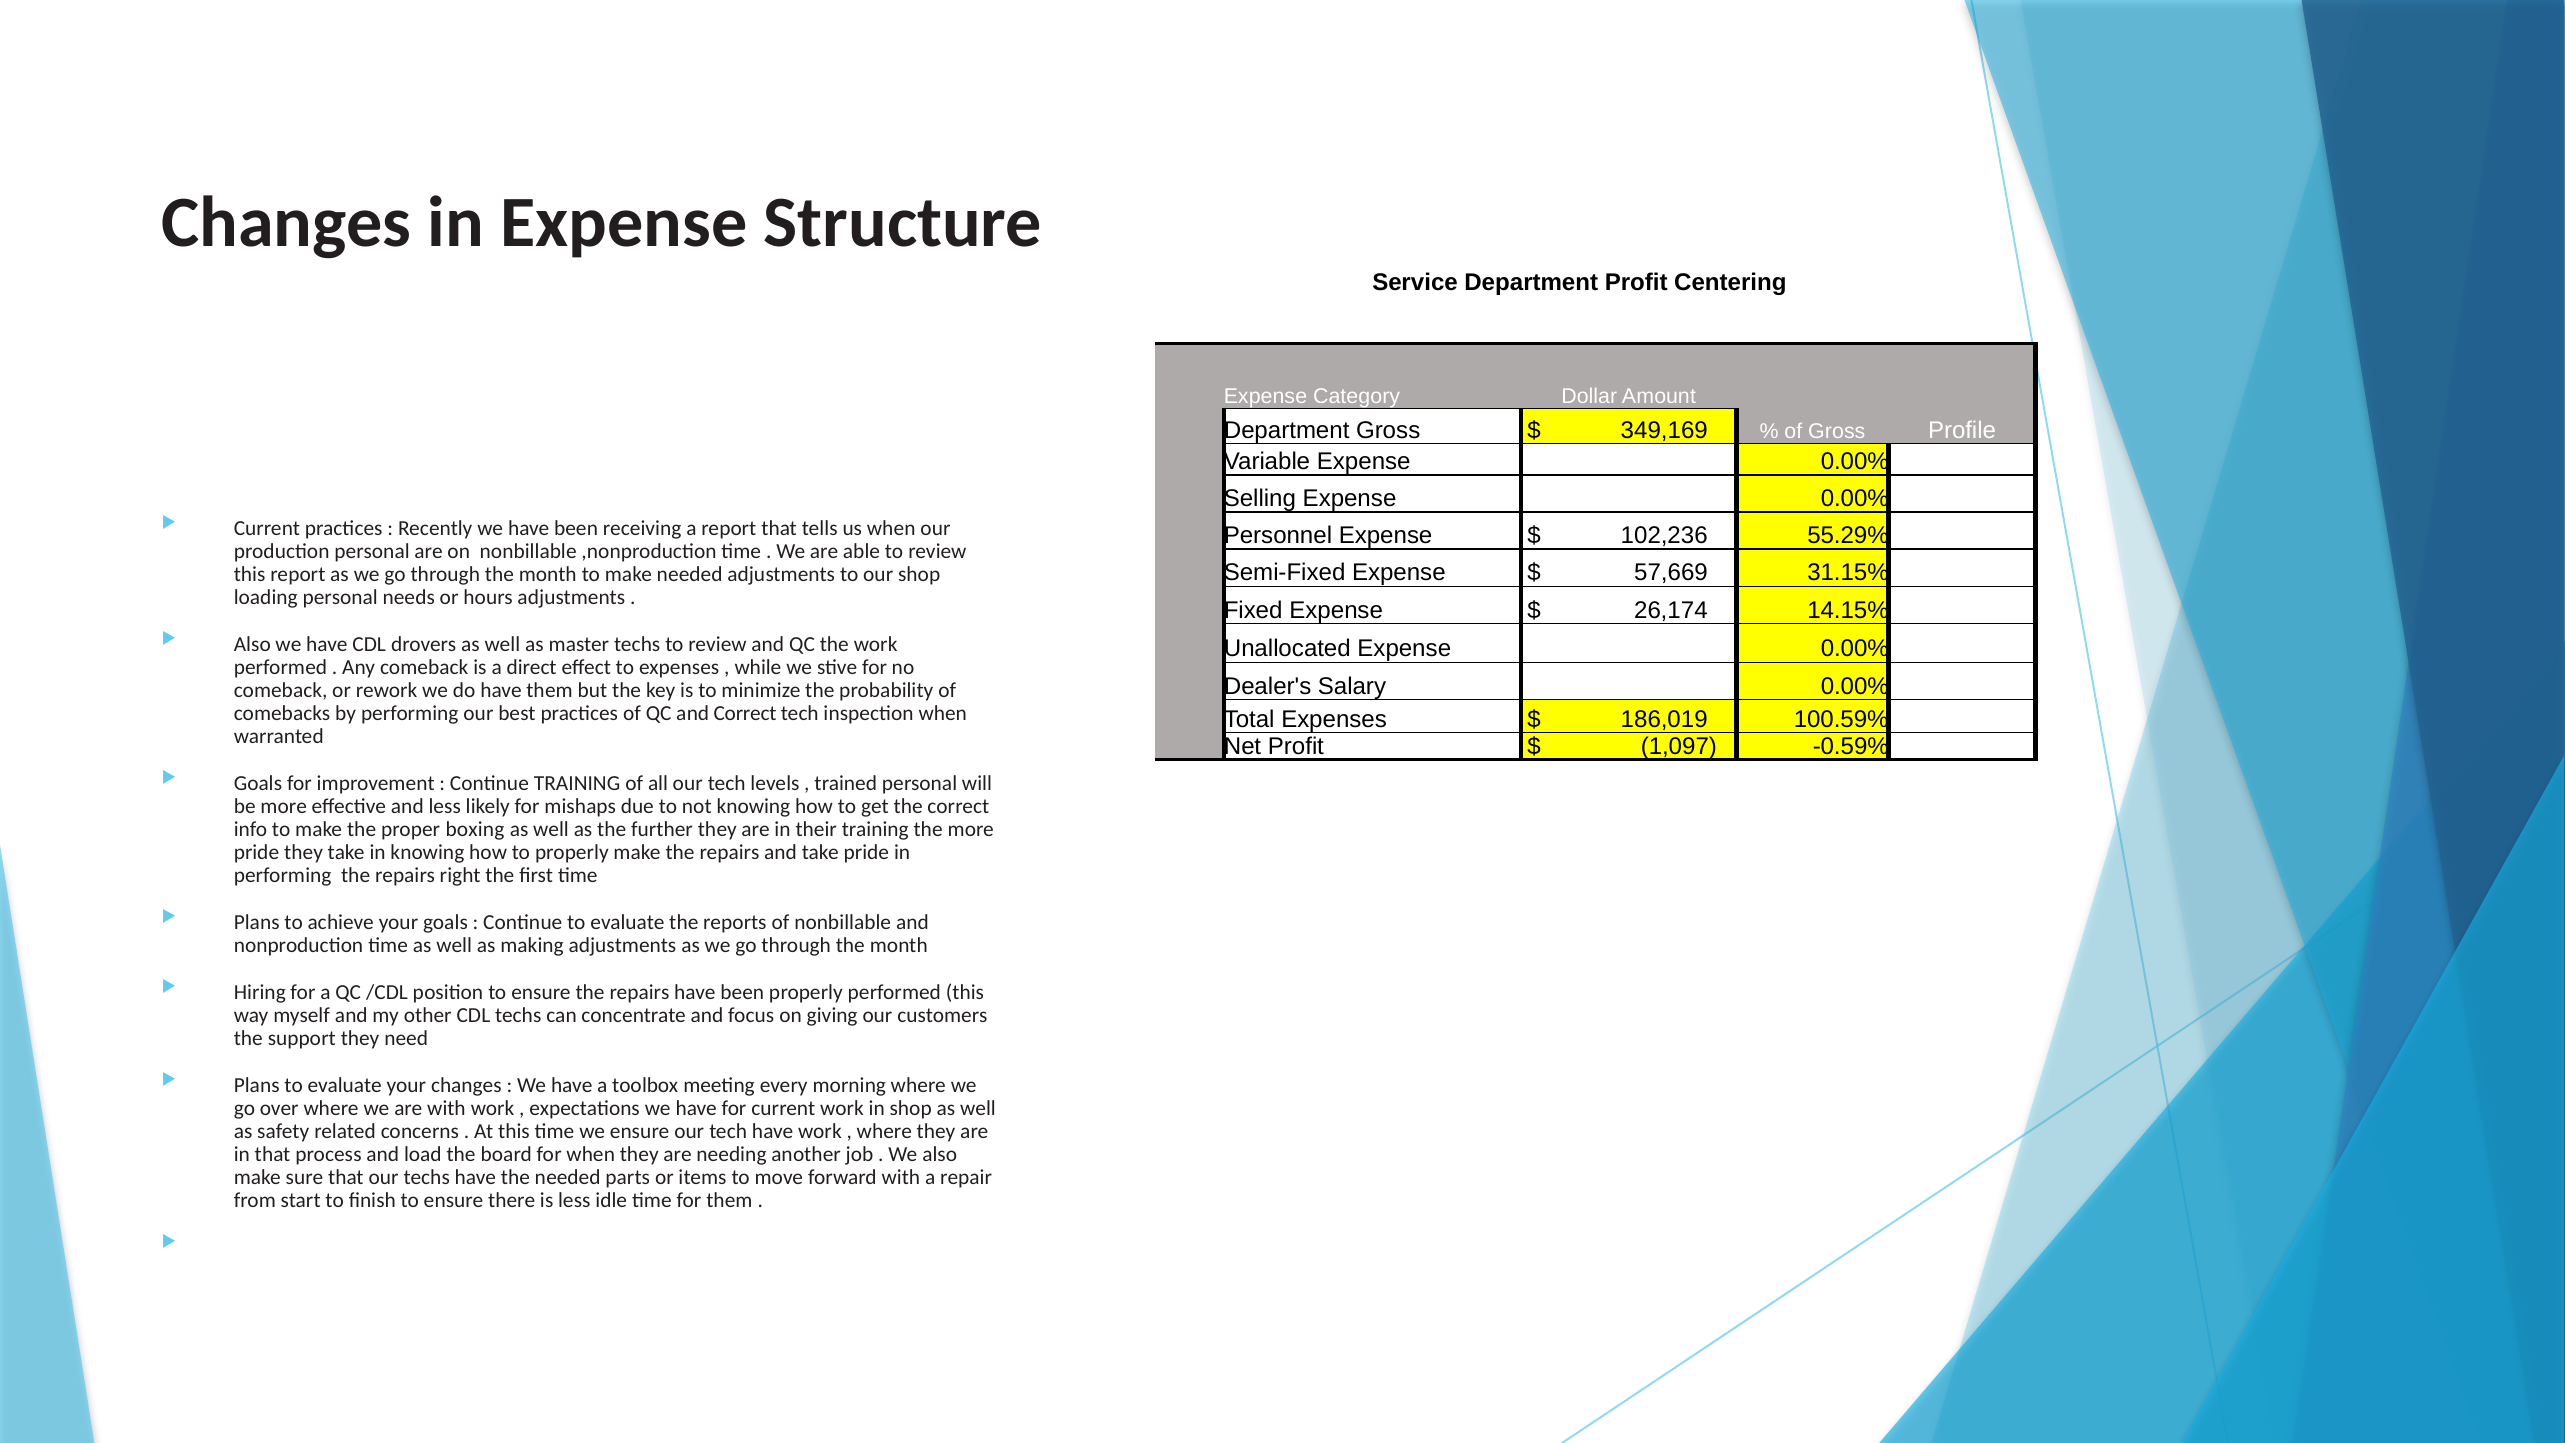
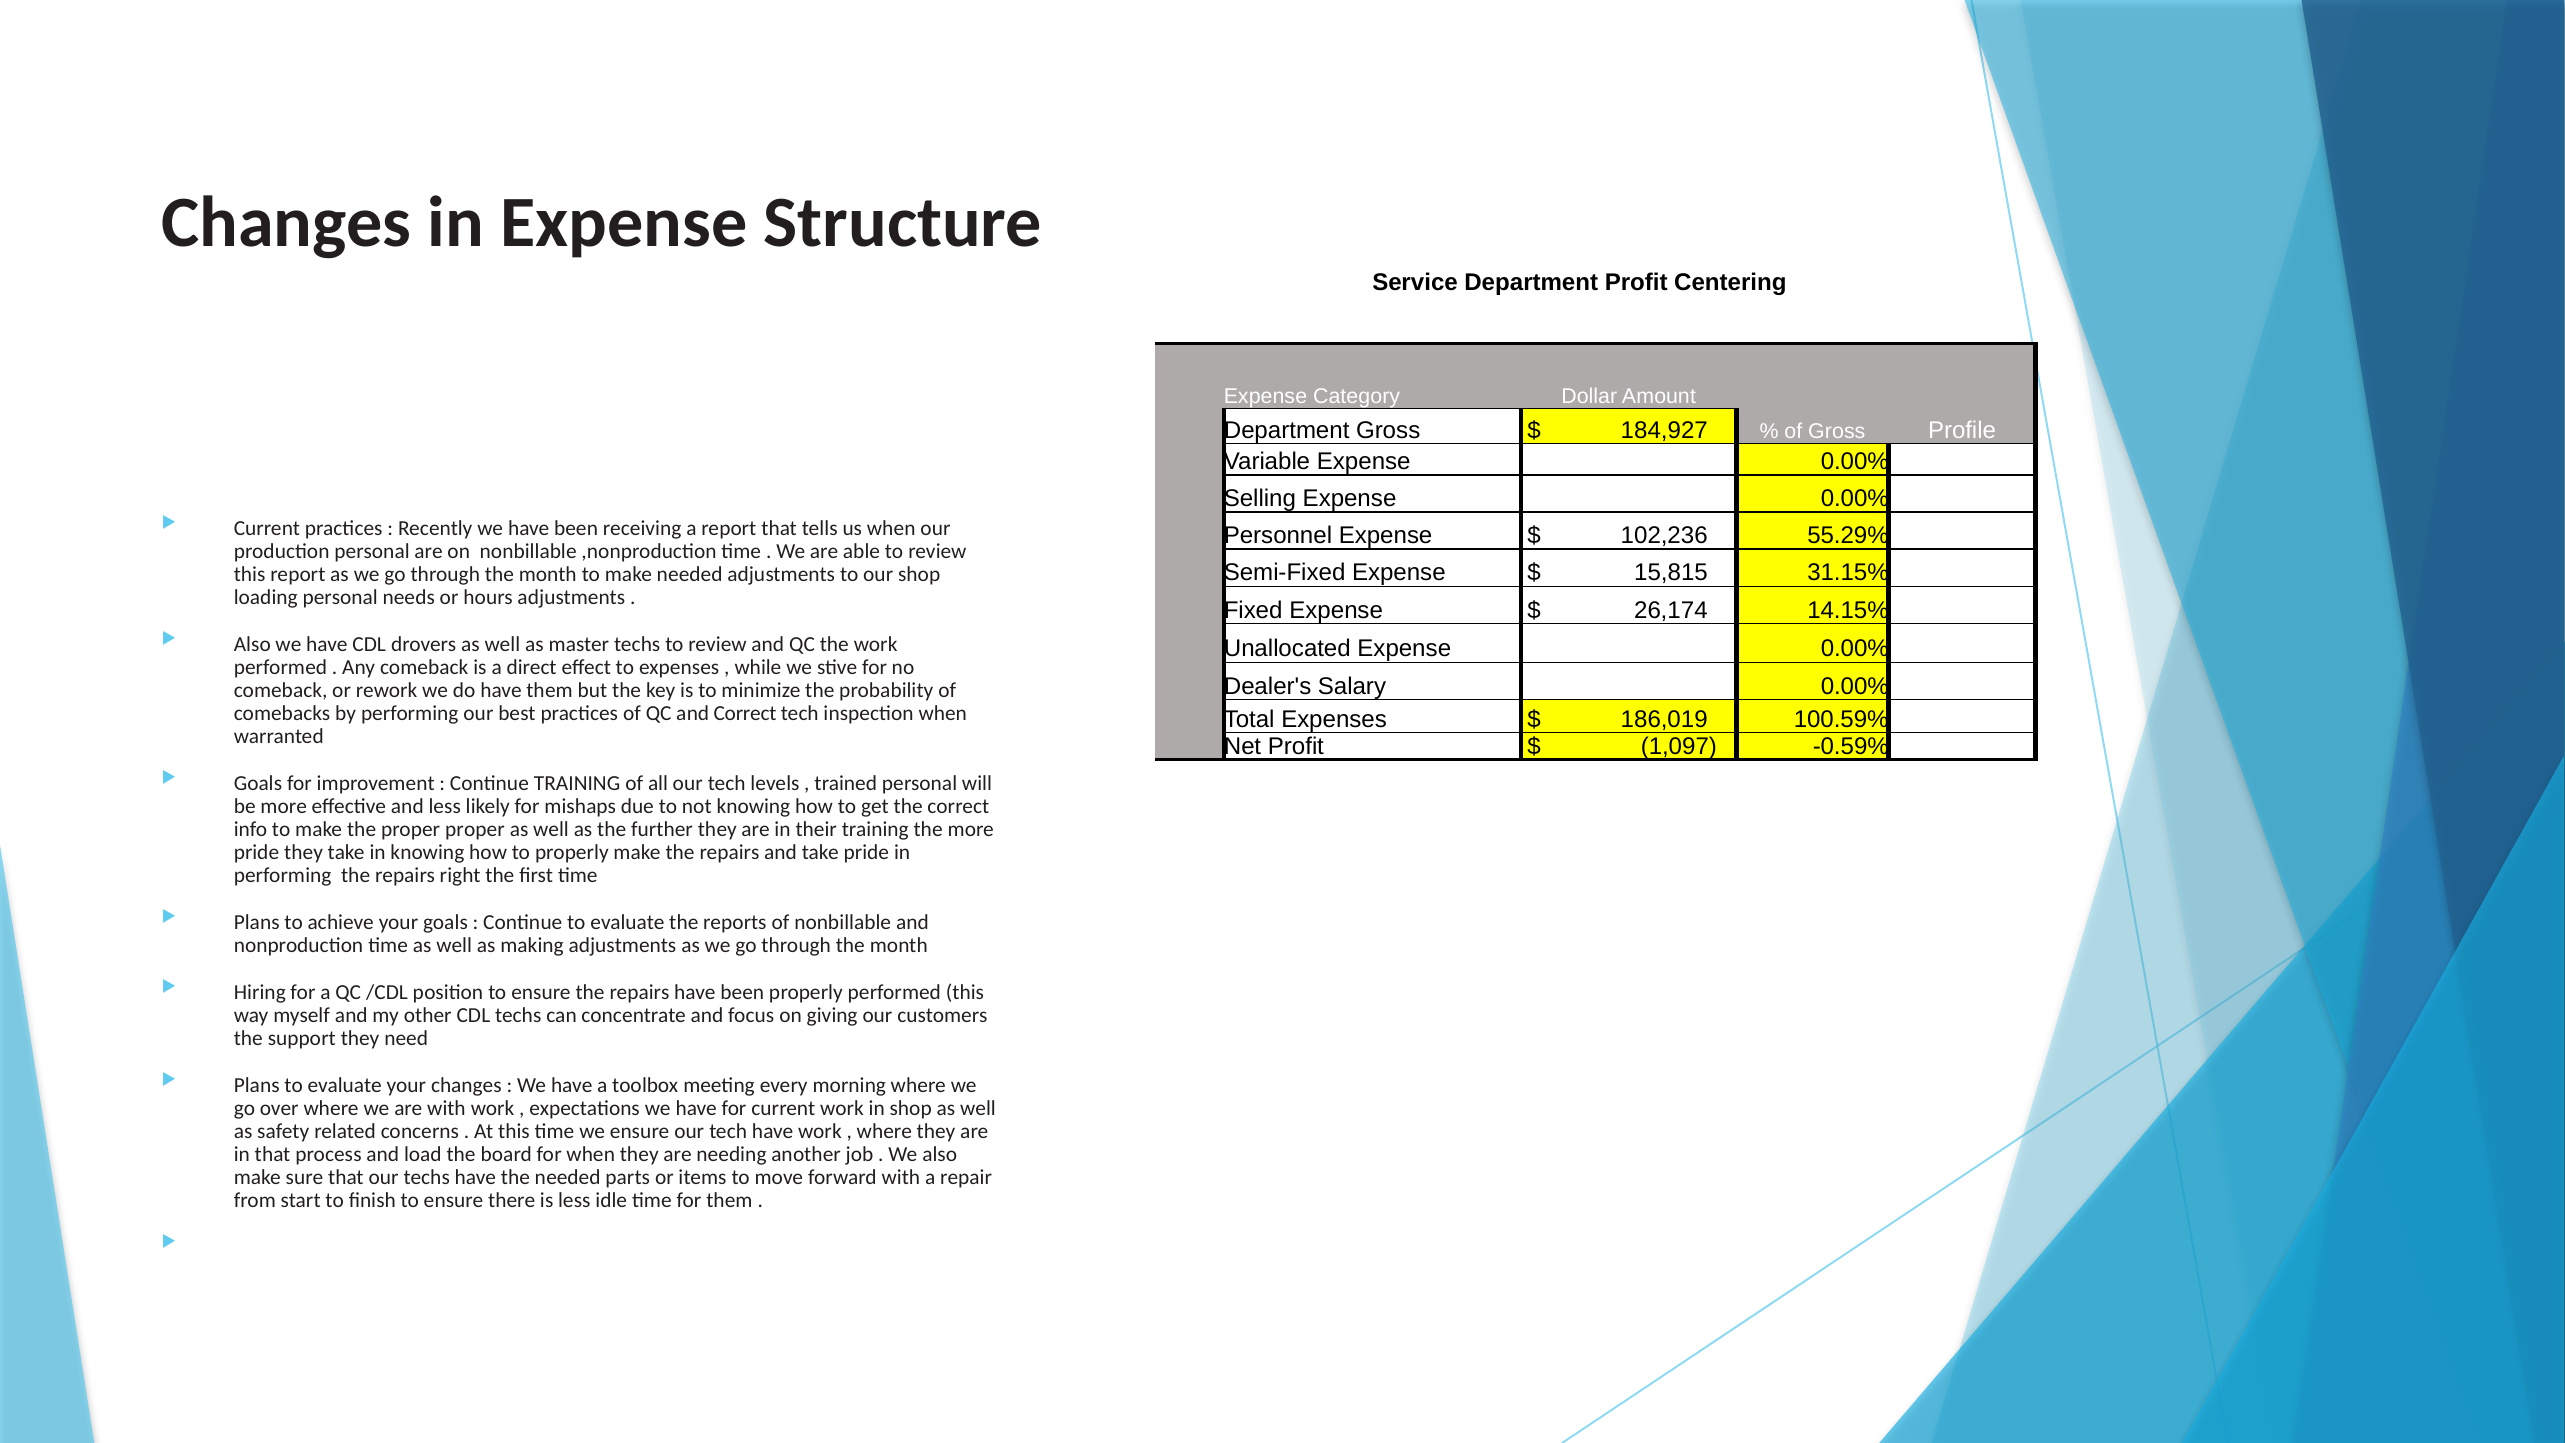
349,169: 349,169 -> 184,927
57,669: 57,669 -> 15,815
proper boxing: boxing -> proper
